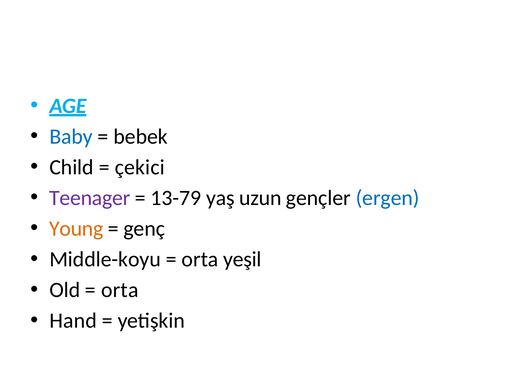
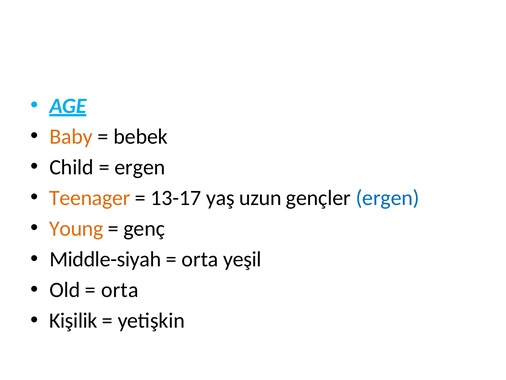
Baby colour: blue -> orange
çekici at (140, 167): çekici -> ergen
Teenager colour: purple -> orange
13-79: 13-79 -> 13-17
Middle-koyu: Middle-koyu -> Middle-siyah
Hand: Hand -> Kişilik
